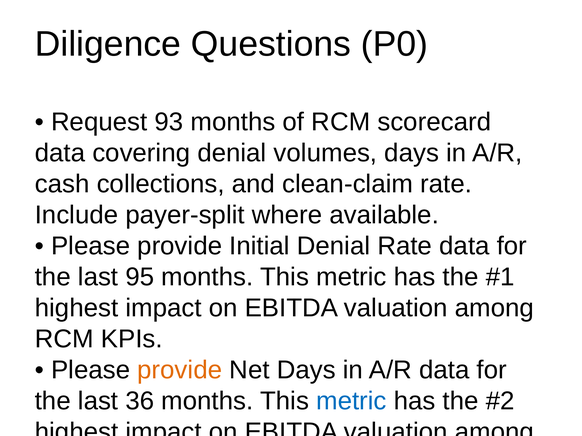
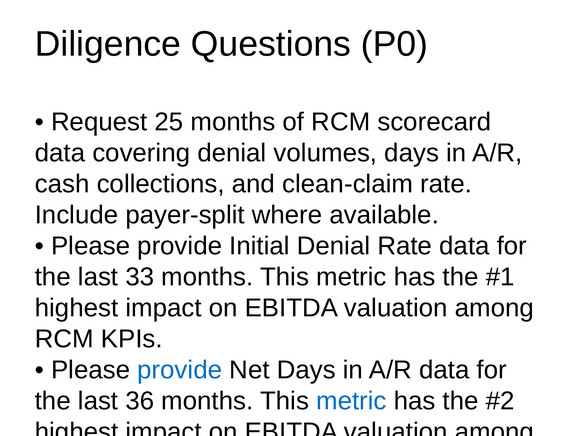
93: 93 -> 25
95: 95 -> 33
provide at (180, 370) colour: orange -> blue
